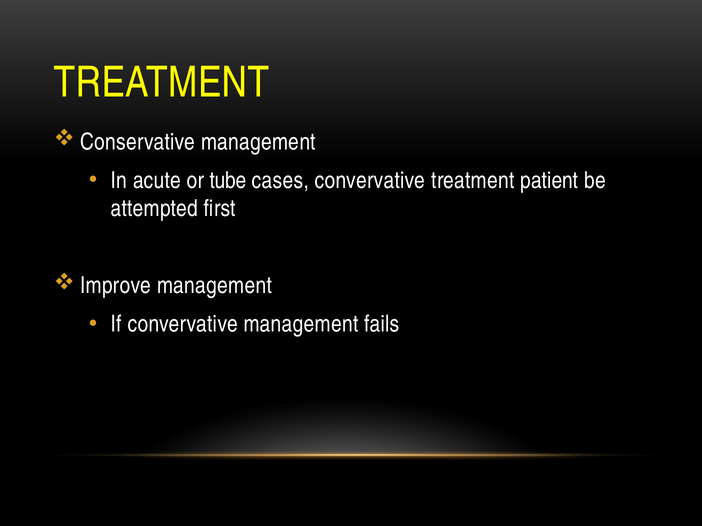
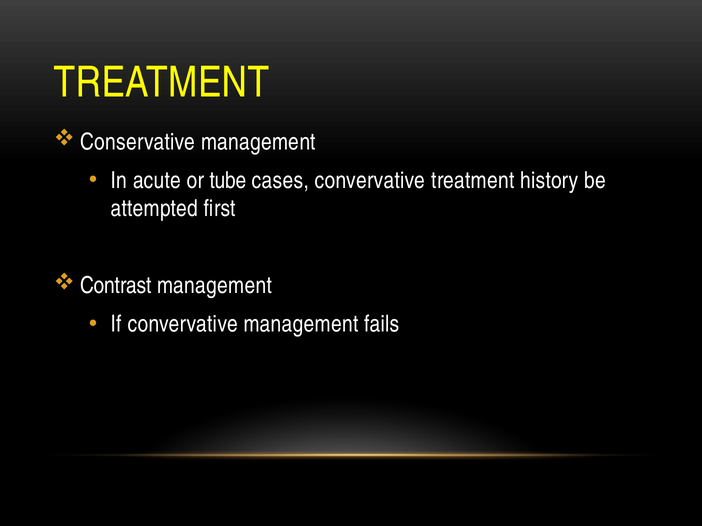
patient: patient -> history
Improve: Improve -> Contrast
